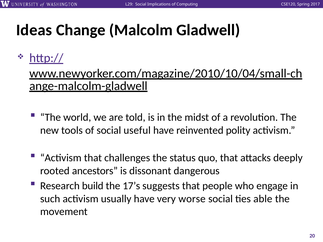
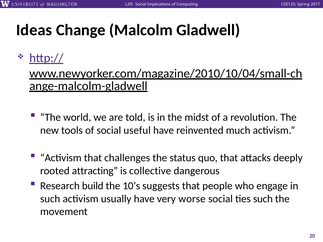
polity: polity -> much
ancestors: ancestors -> attracting
dissonant: dissonant -> collective
17’s: 17’s -> 10’s
ties able: able -> such
